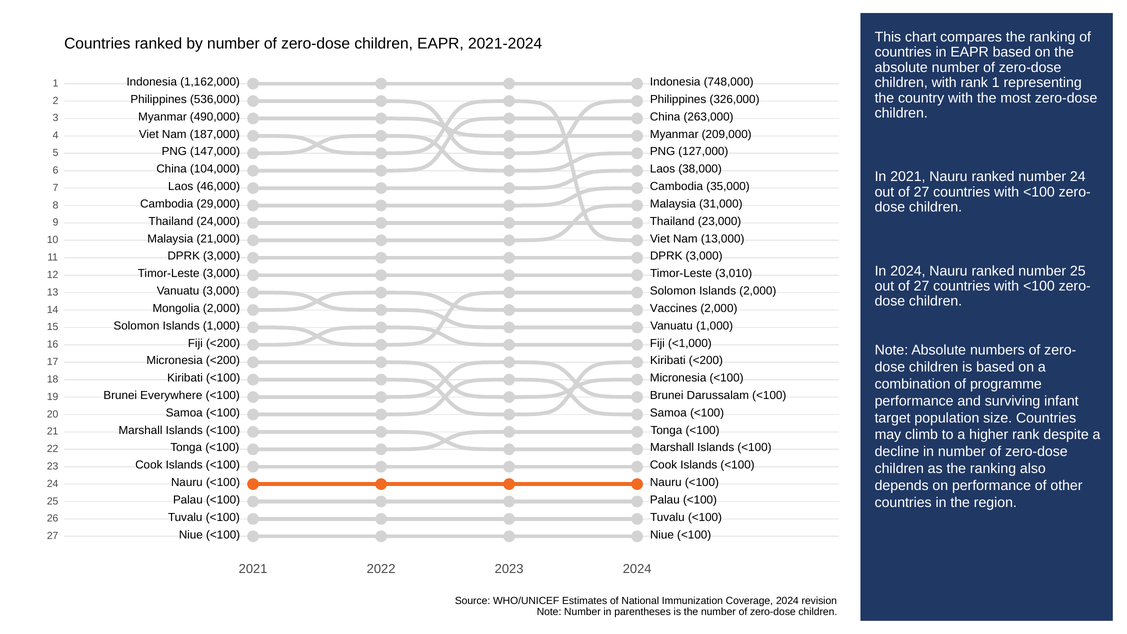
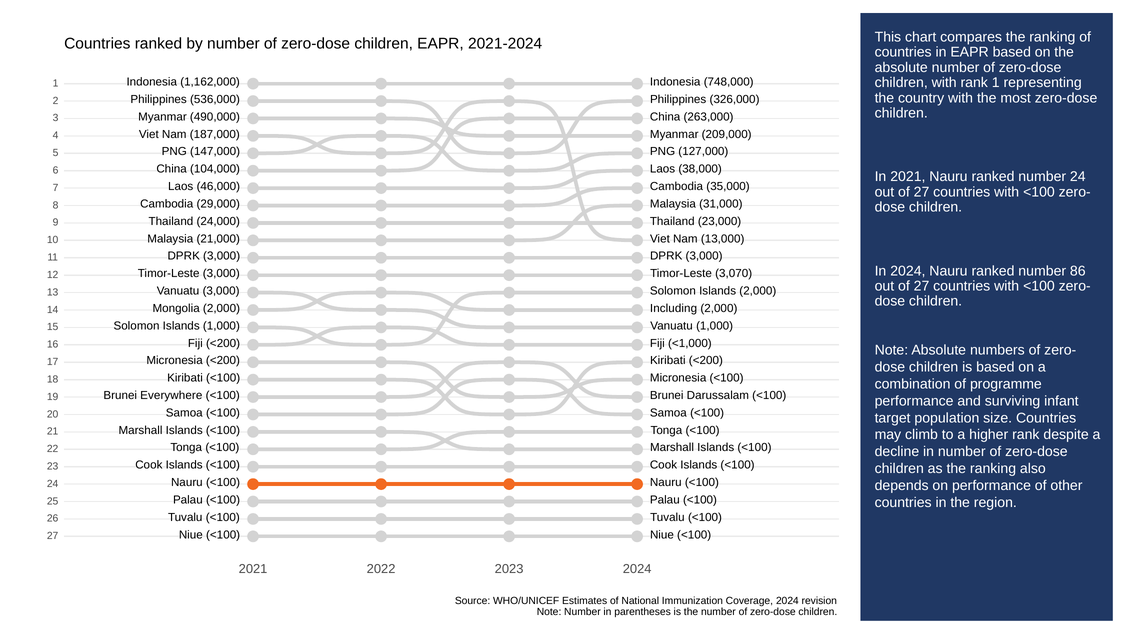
number 25: 25 -> 86
3,010: 3,010 -> 3,070
Vaccines: Vaccines -> Including
